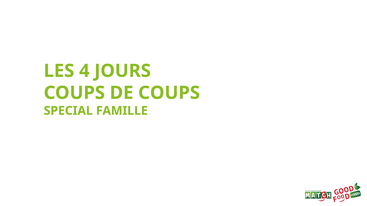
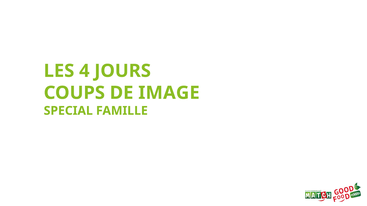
DE COUPS: COUPS -> IMAGE
